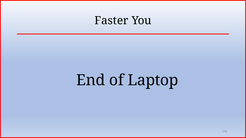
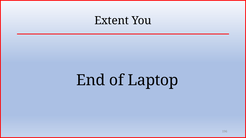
Faster: Faster -> Extent
